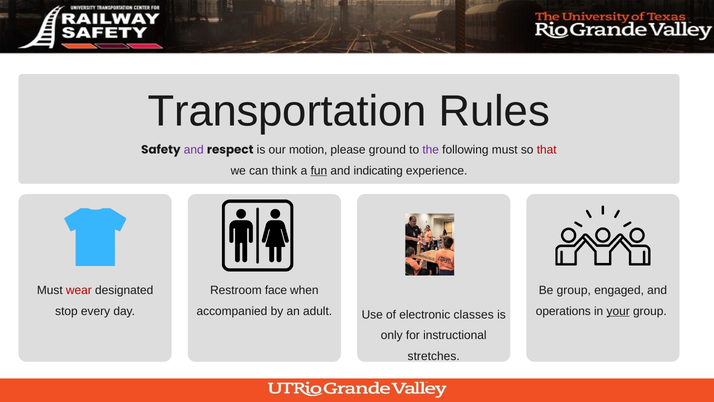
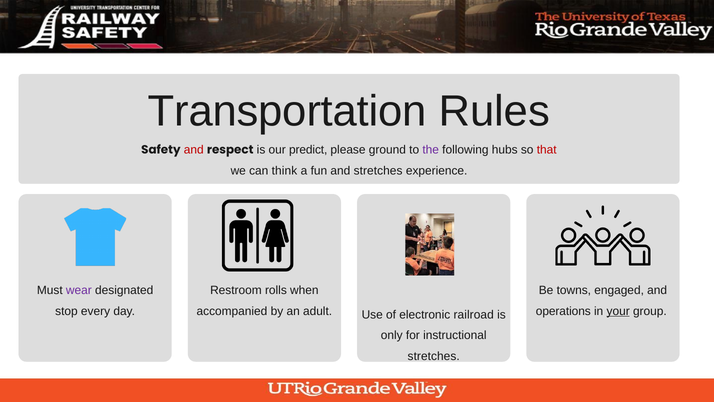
and at (194, 150) colour: purple -> red
motion: motion -> predict
following must: must -> hubs
fun underline: present -> none
and indicating: indicating -> stretches
wear colour: red -> purple
face: face -> rolls
Be group: group -> towns
classes: classes -> railroad
